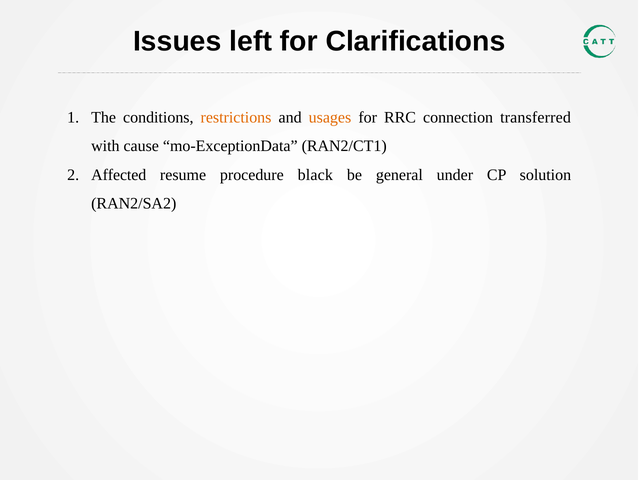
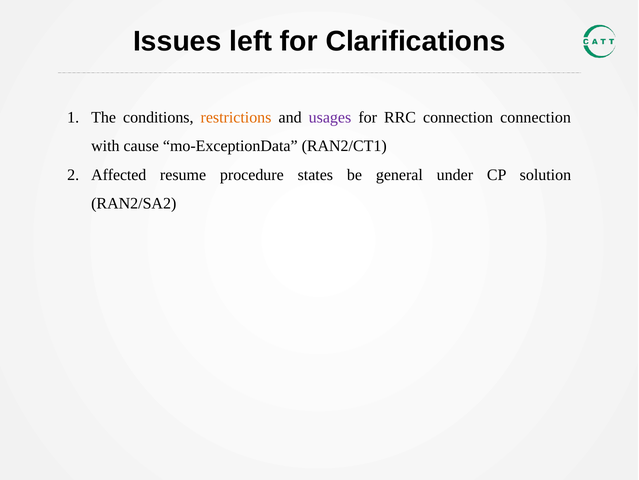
usages colour: orange -> purple
connection transferred: transferred -> connection
black: black -> states
